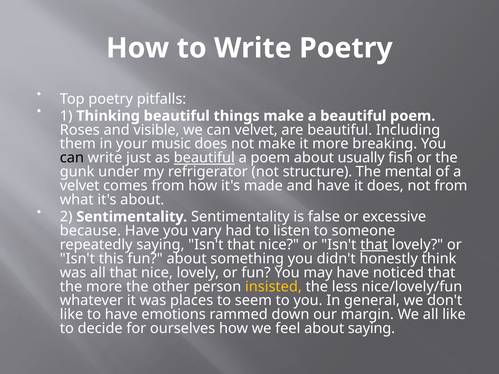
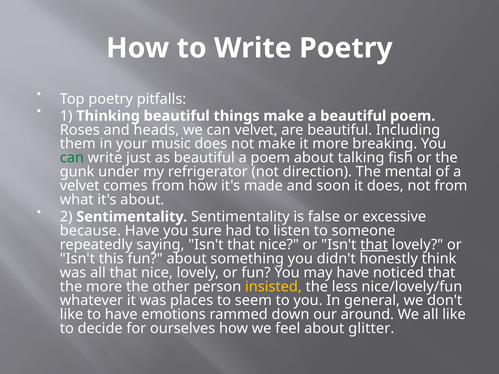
visible: visible -> heads
can at (72, 158) colour: black -> green
beautiful at (204, 158) underline: present -> none
usually: usually -> talking
structure: structure -> direction
and have: have -> soon
vary: vary -> sure
margin: margin -> around
about saying: saying -> glitter
